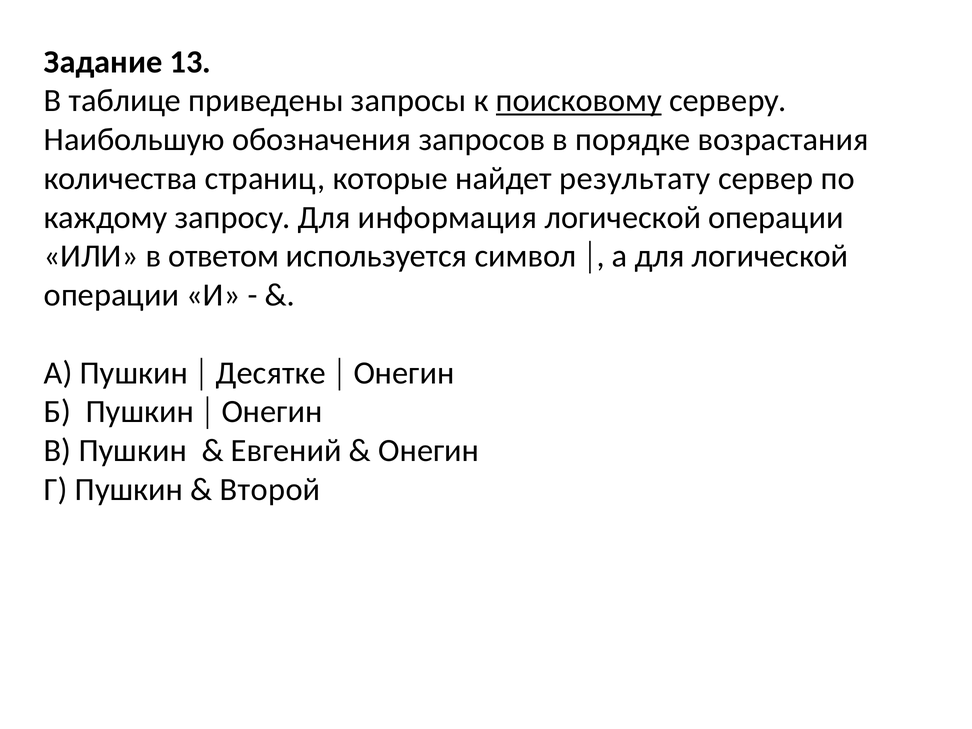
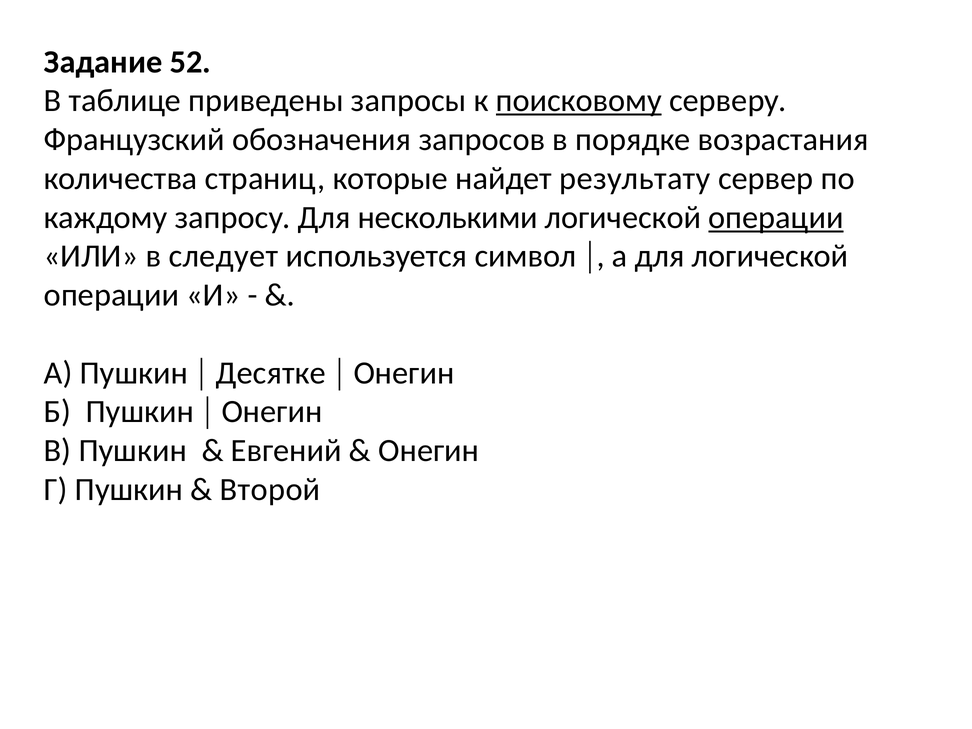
13: 13 -> 52
Наибольшую: Наибольшую -> Французский
информация: информация -> несколькими
операции at (776, 217) underline: none -> present
ответом: ответом -> следует
